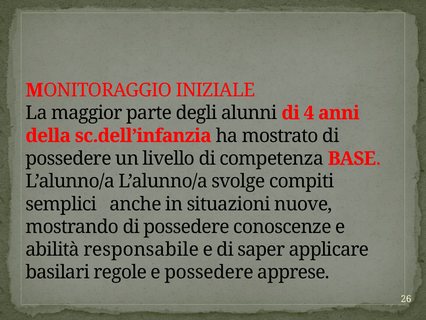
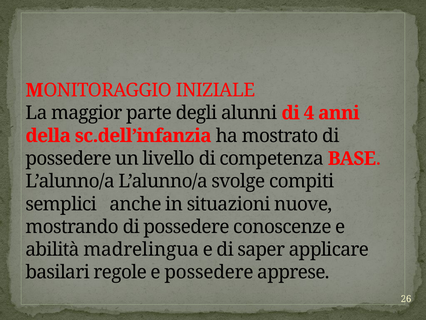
responsabile: responsabile -> madrelingua
